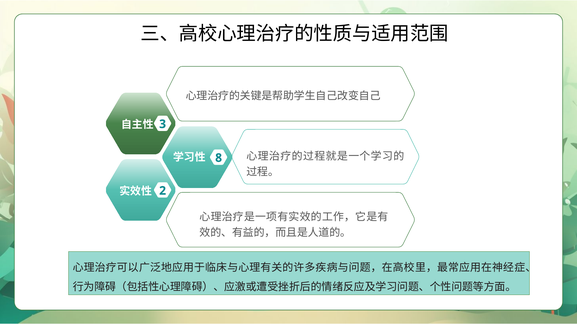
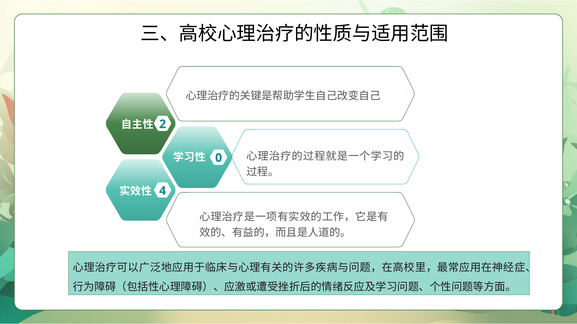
3: 3 -> 2
8: 8 -> 0
2: 2 -> 4
